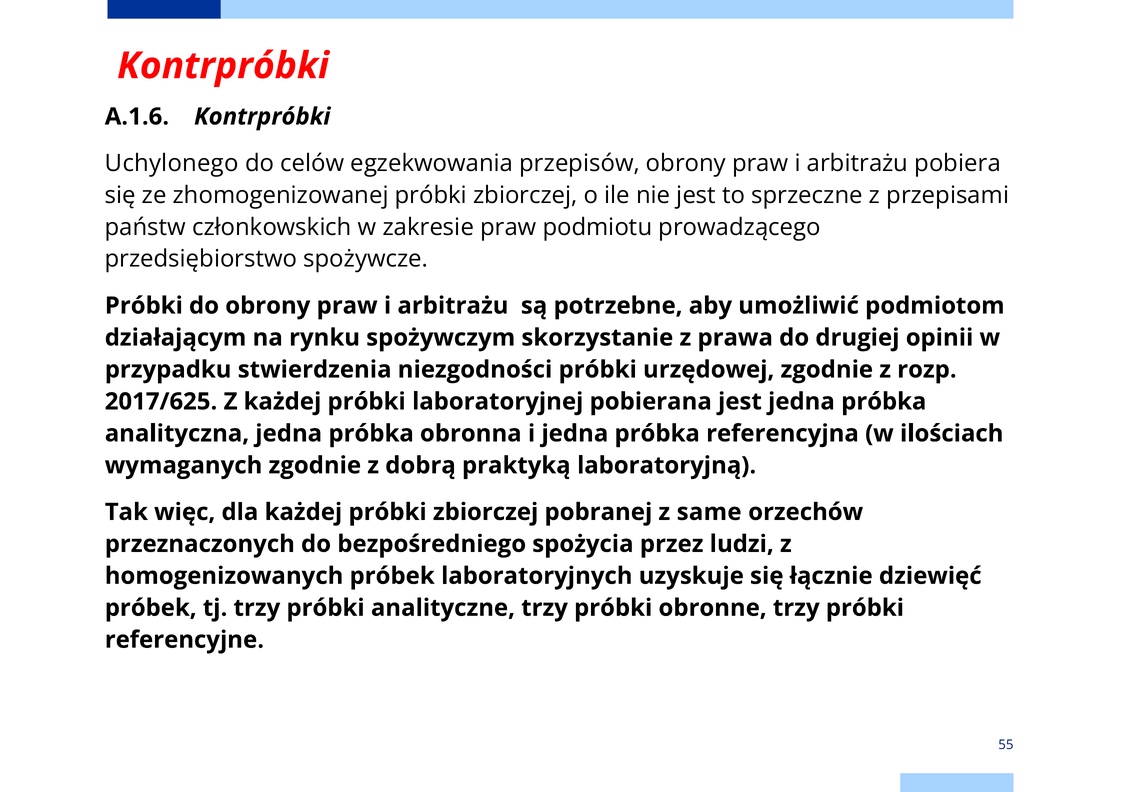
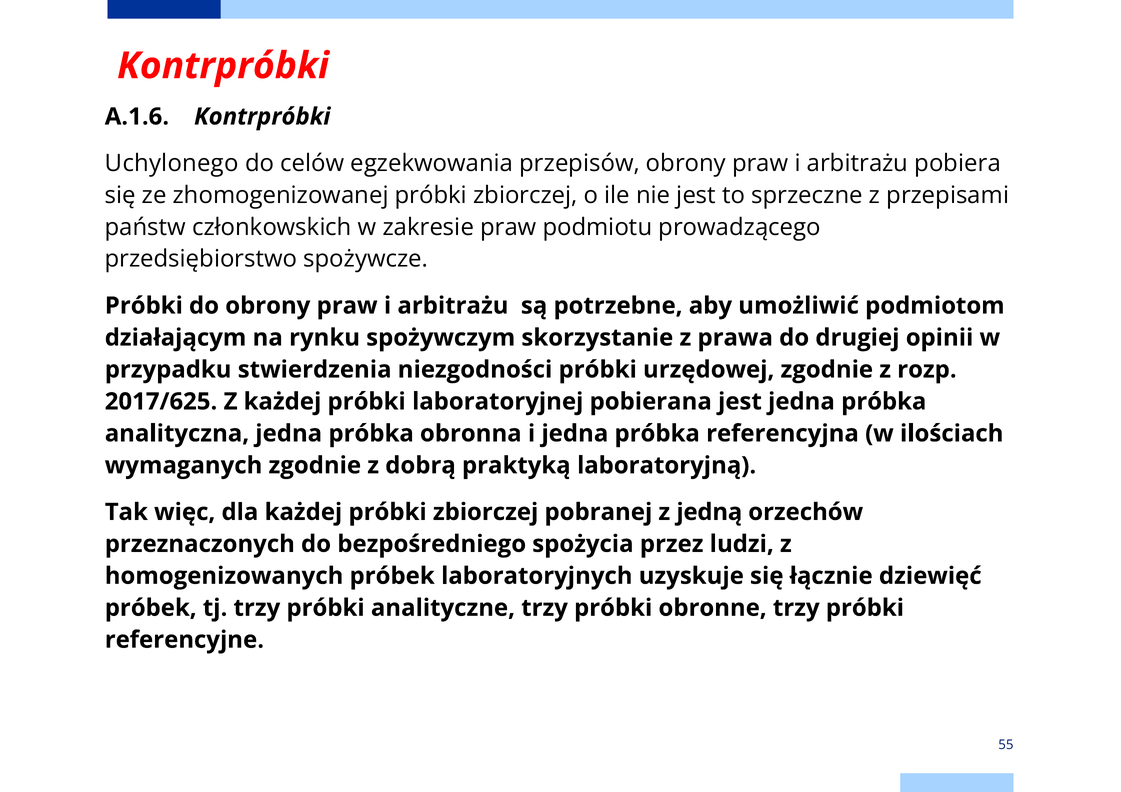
same: same -> jedną
